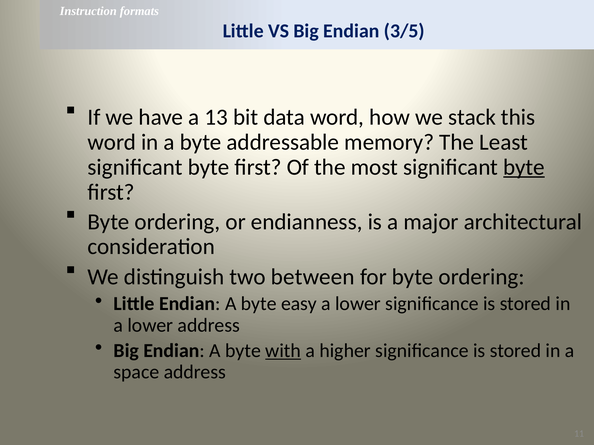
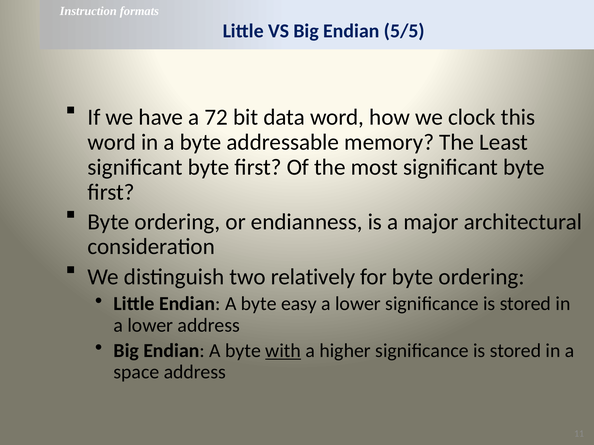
3/5: 3/5 -> 5/5
13: 13 -> 72
stack: stack -> clock
byte at (524, 167) underline: present -> none
between: between -> relatively
